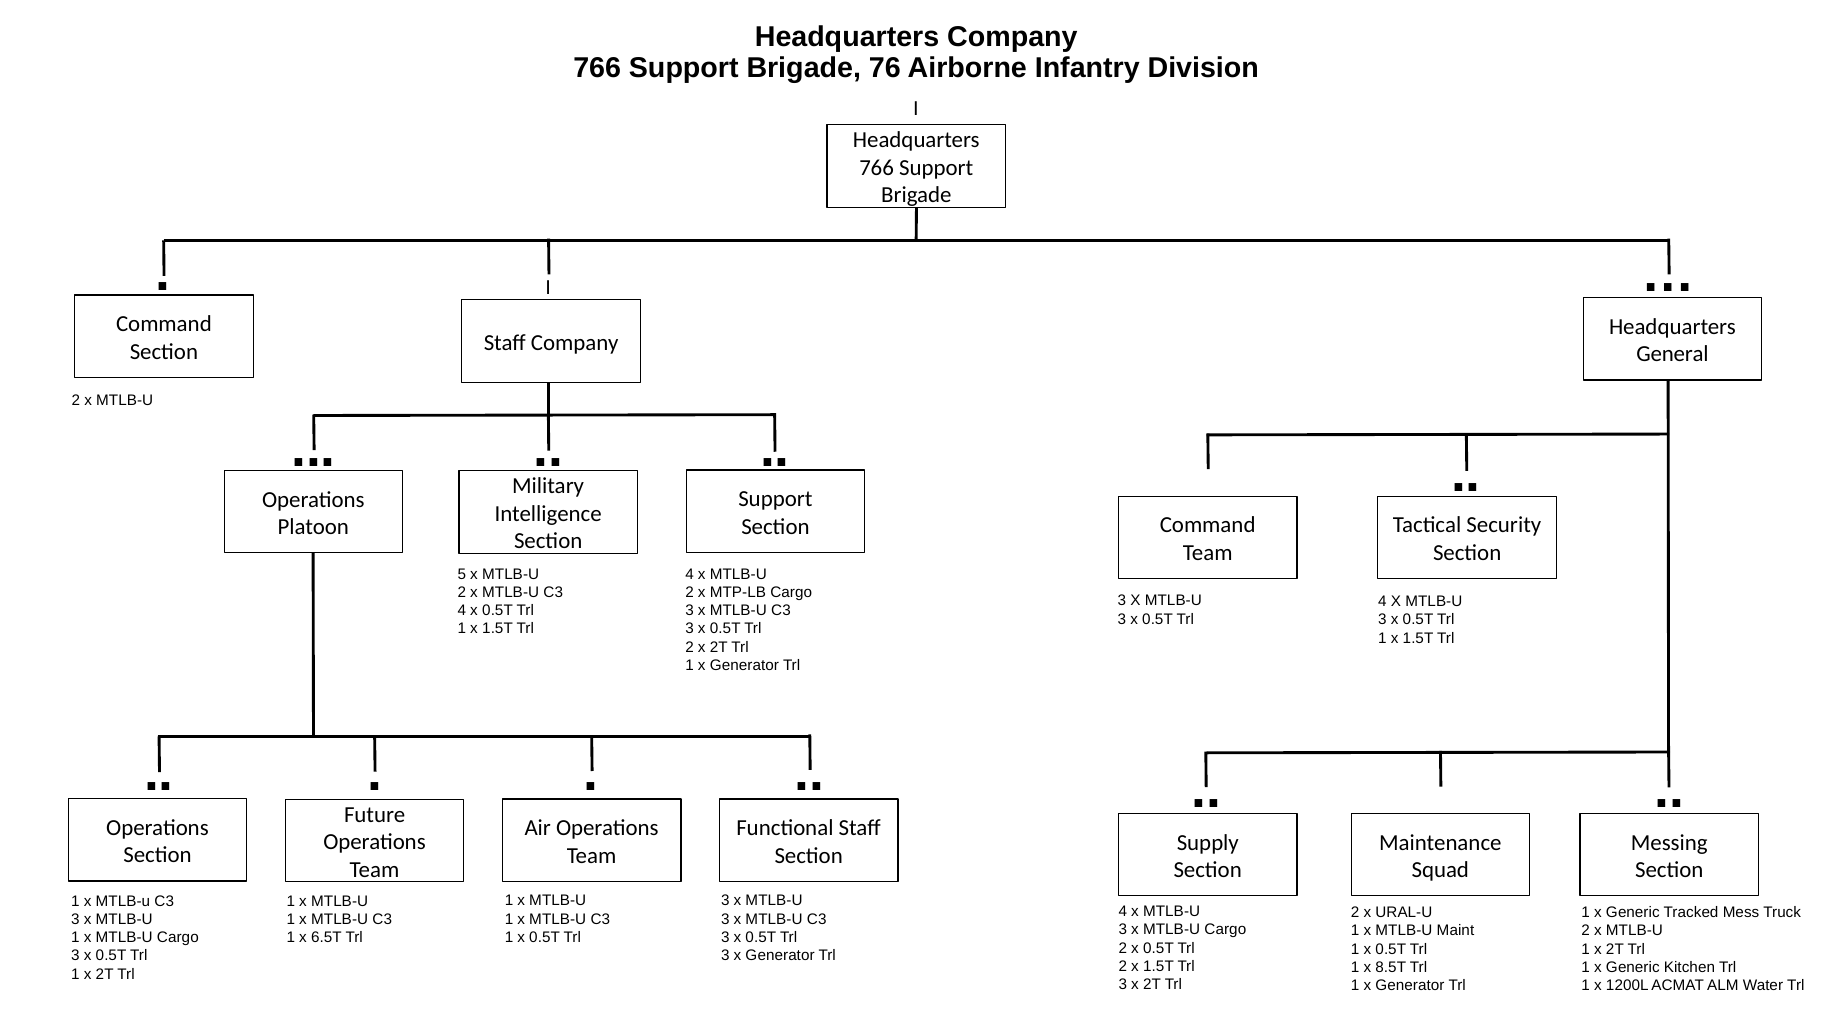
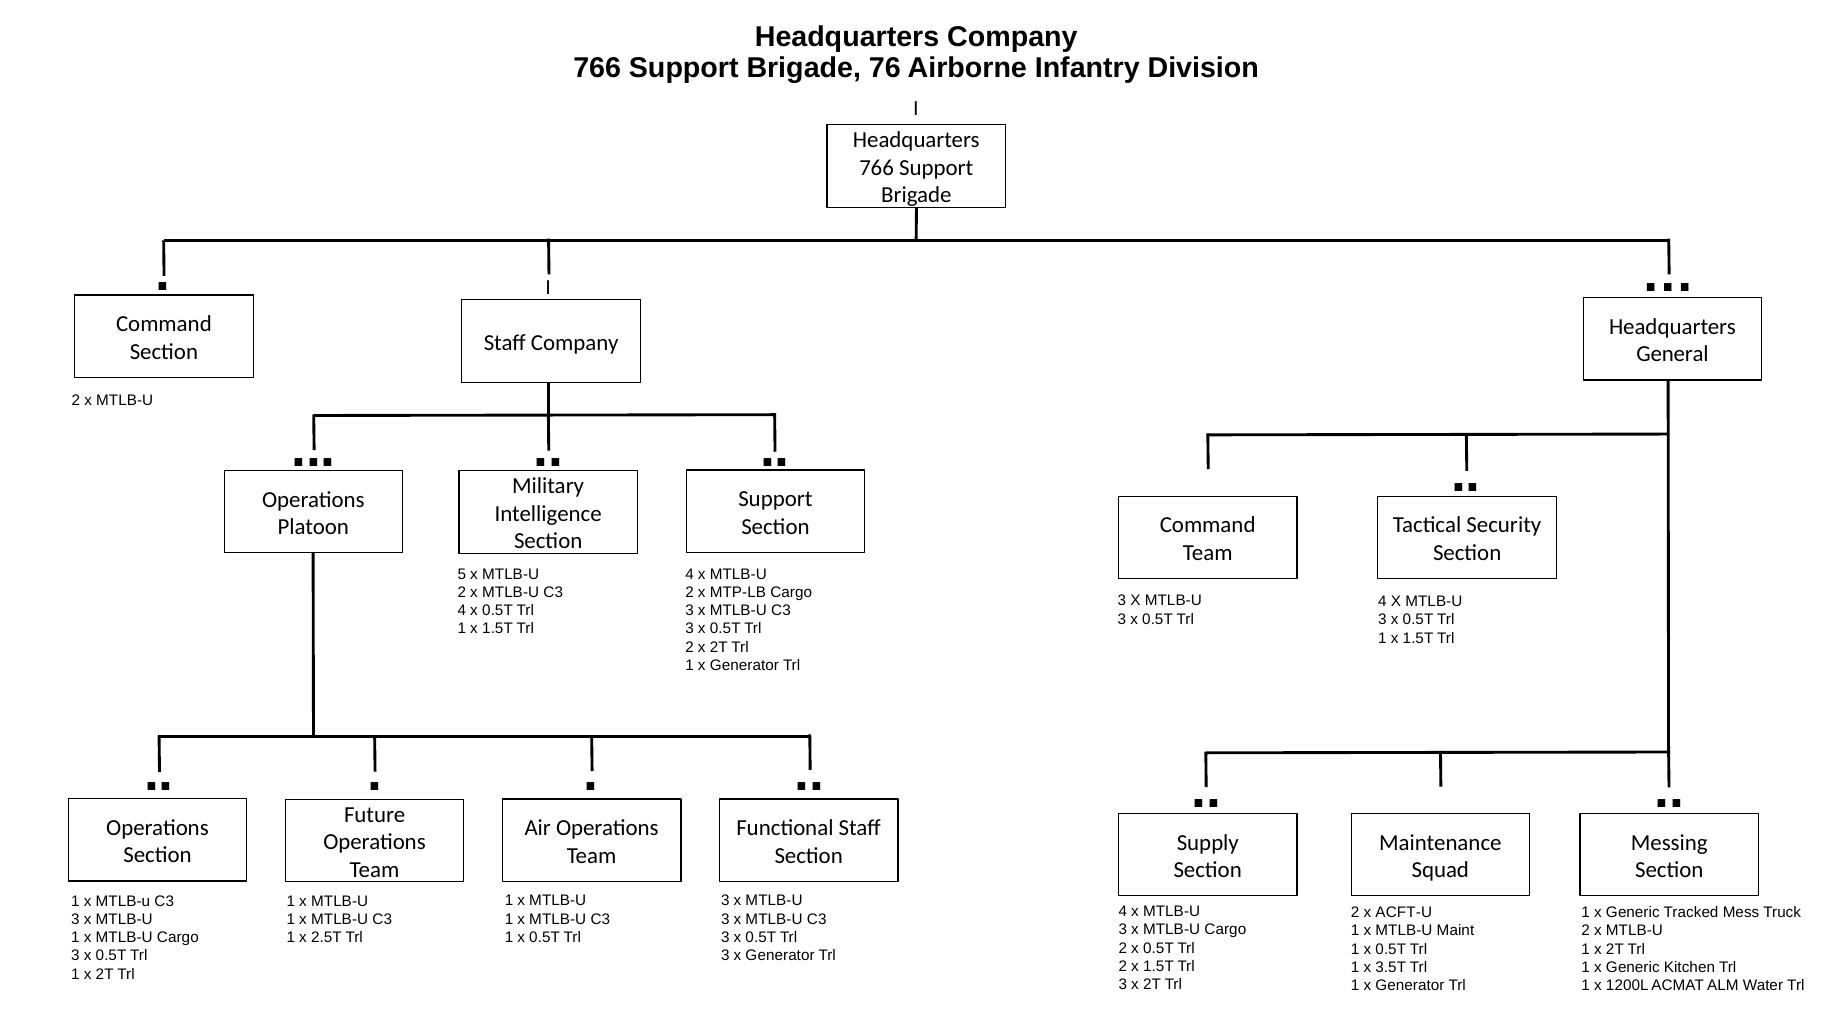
URAL-U: URAL-U -> ACFT-U
6.5T: 6.5T -> 2.5T
8.5T: 8.5T -> 3.5T
